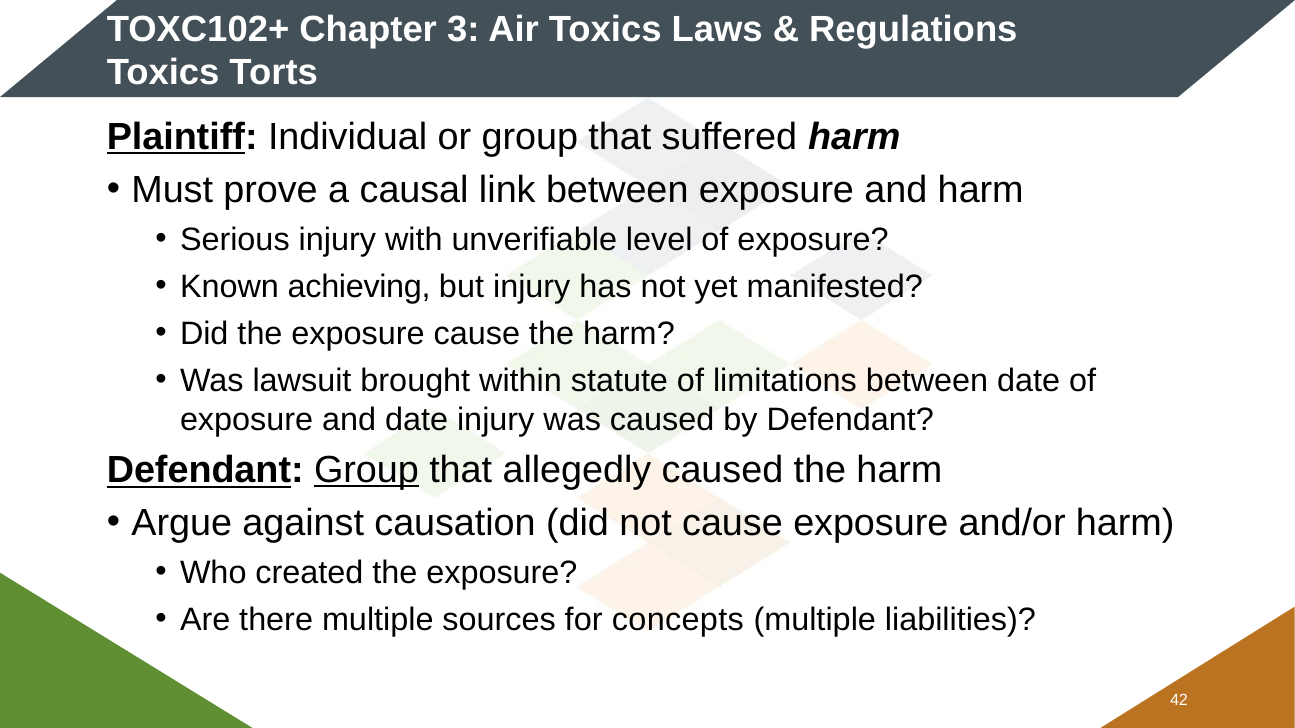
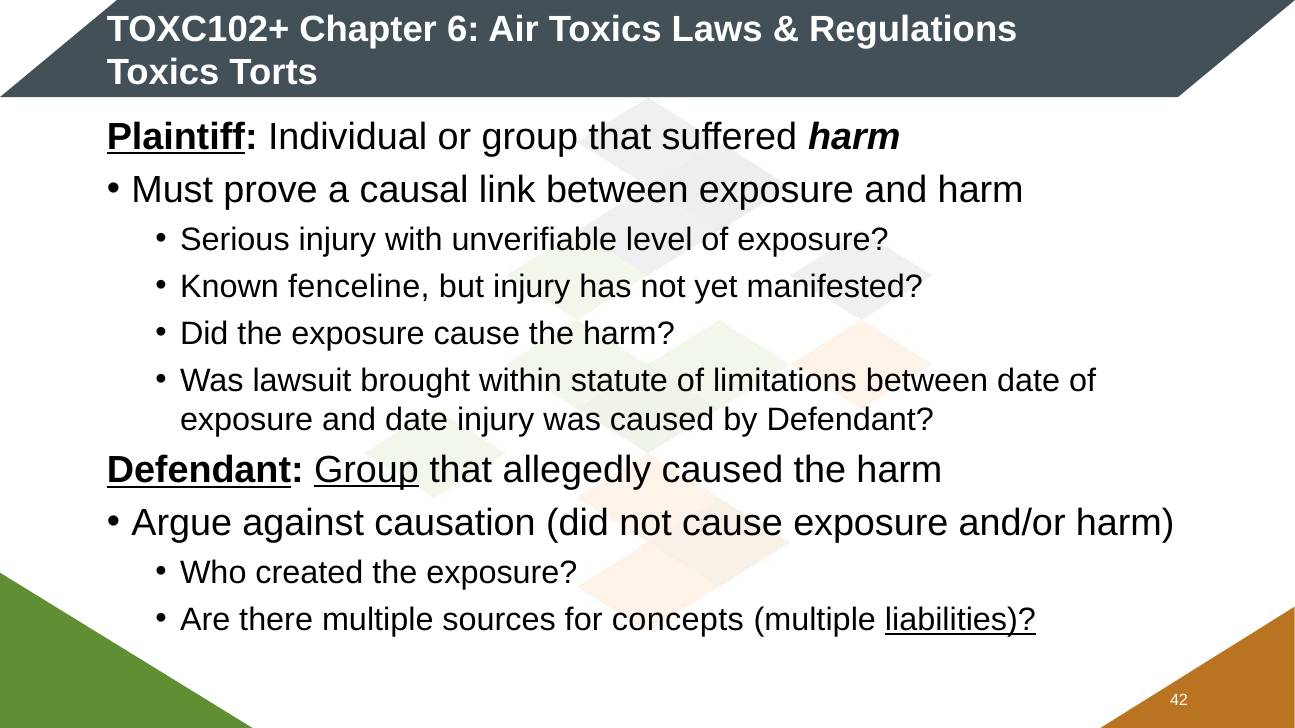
3: 3 -> 6
achieving: achieving -> fenceline
liabilities underline: none -> present
